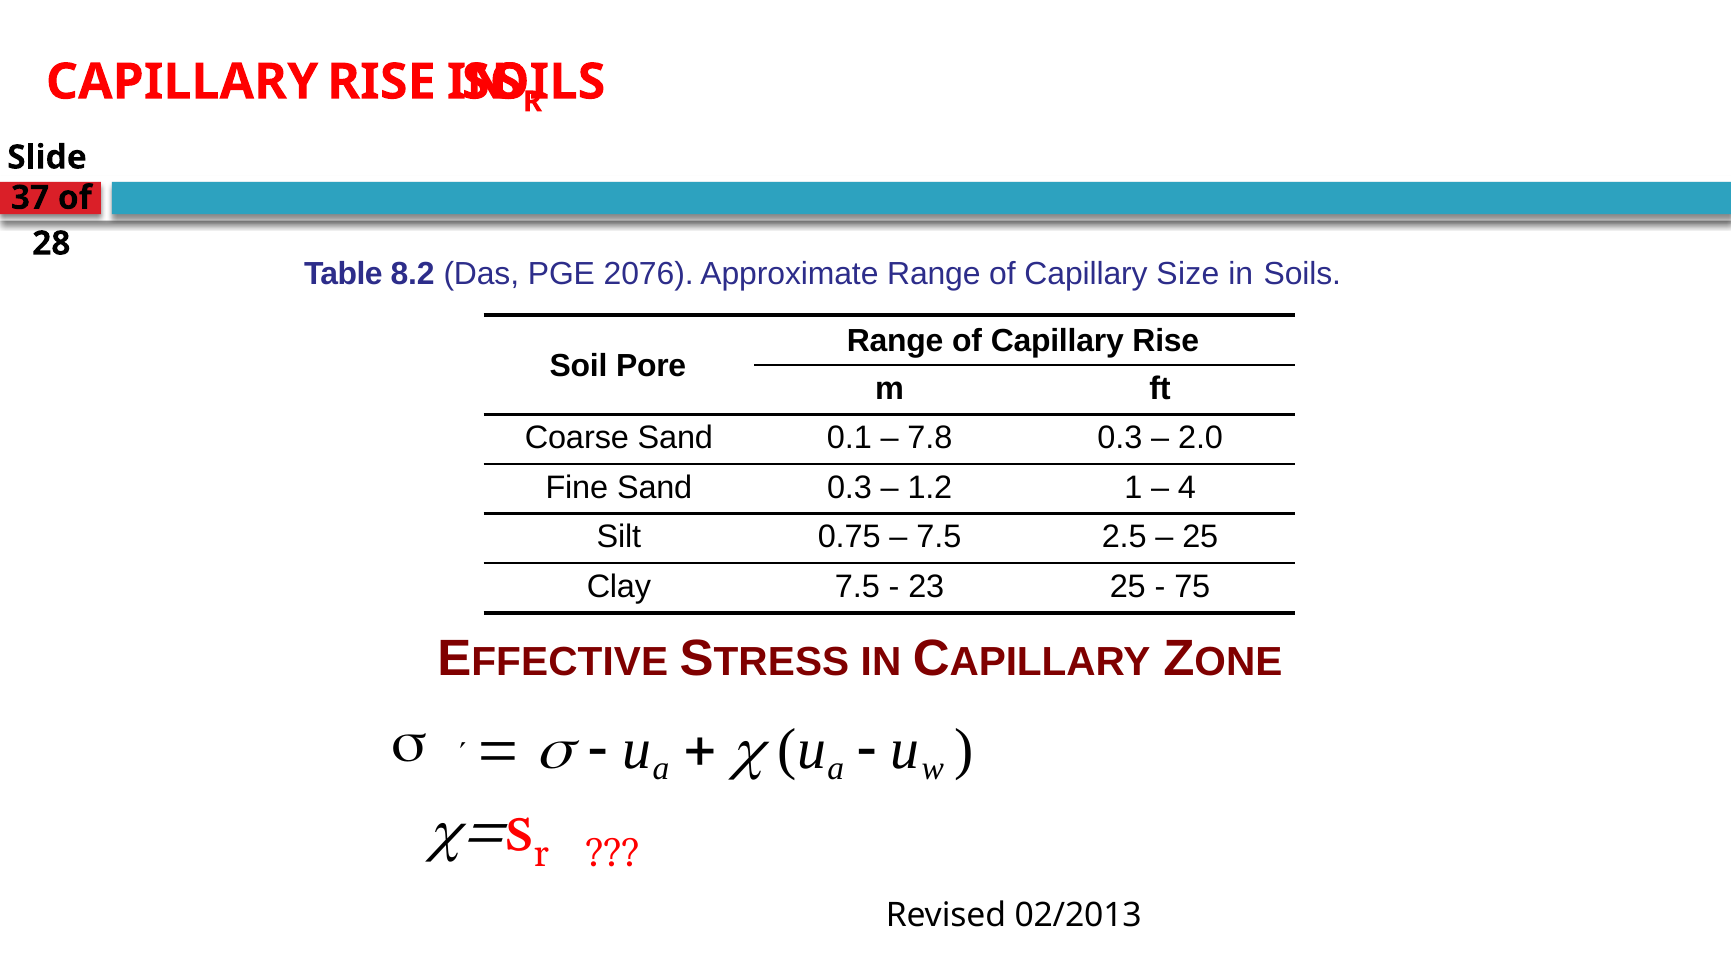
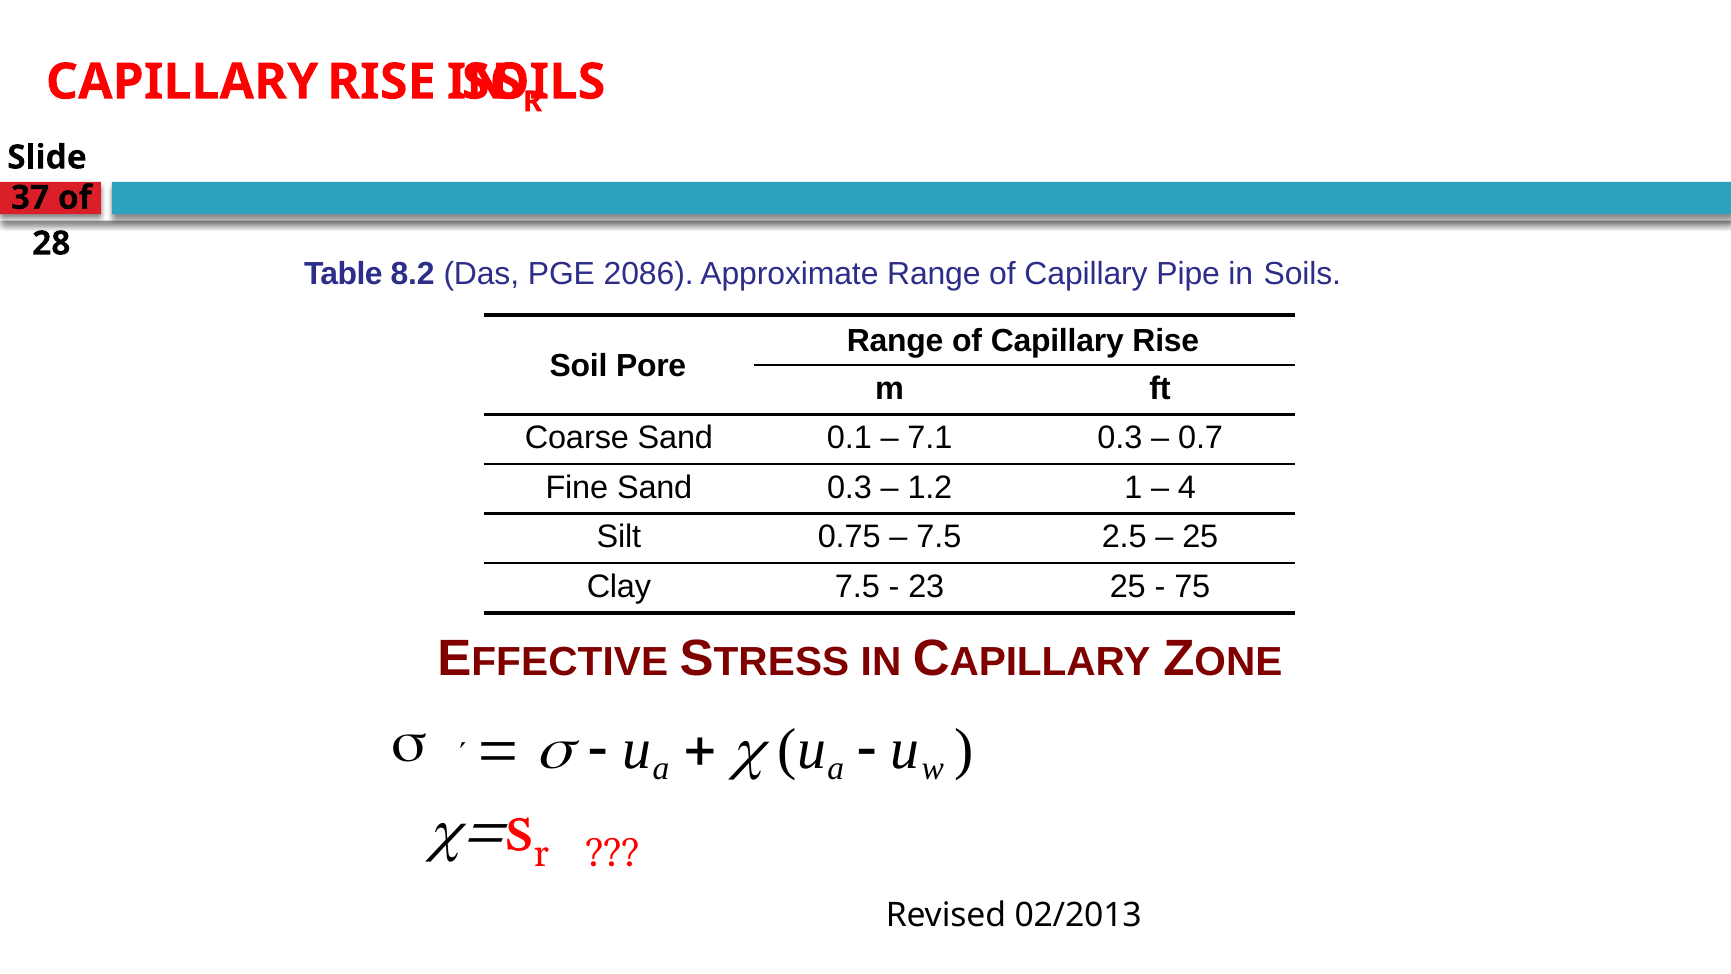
2076: 2076 -> 2086
Size: Size -> Pipe
7.8: 7.8 -> 7.1
2.0: 2.0 -> 0.7
